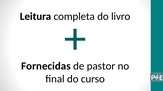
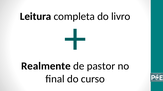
Fornecidas: Fornecidas -> Realmente
